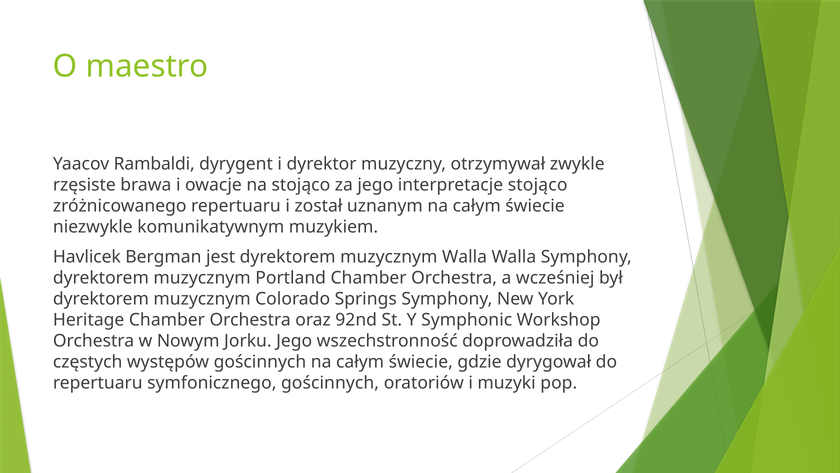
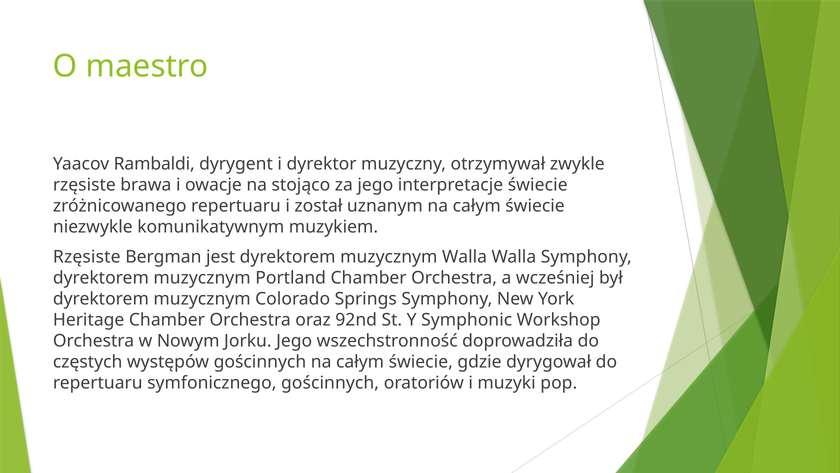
interpretacje stojąco: stojąco -> świecie
Havlicek at (87, 257): Havlicek -> Rzęsiste
